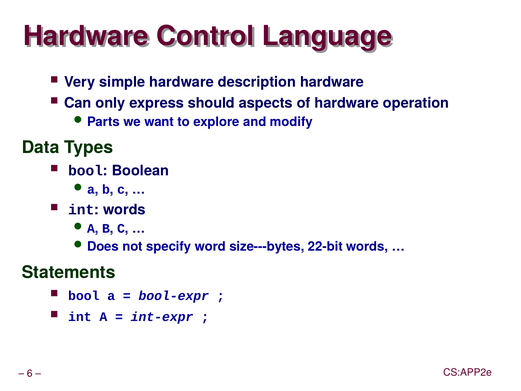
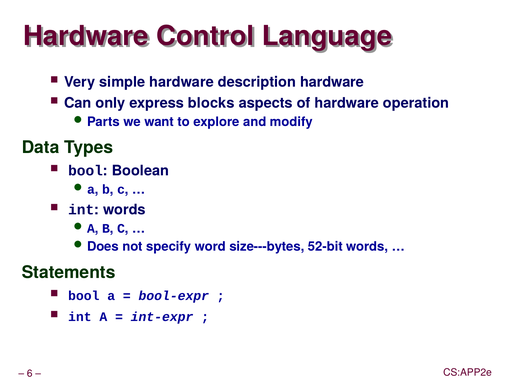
should: should -> blocks
22-bit: 22-bit -> 52-bit
